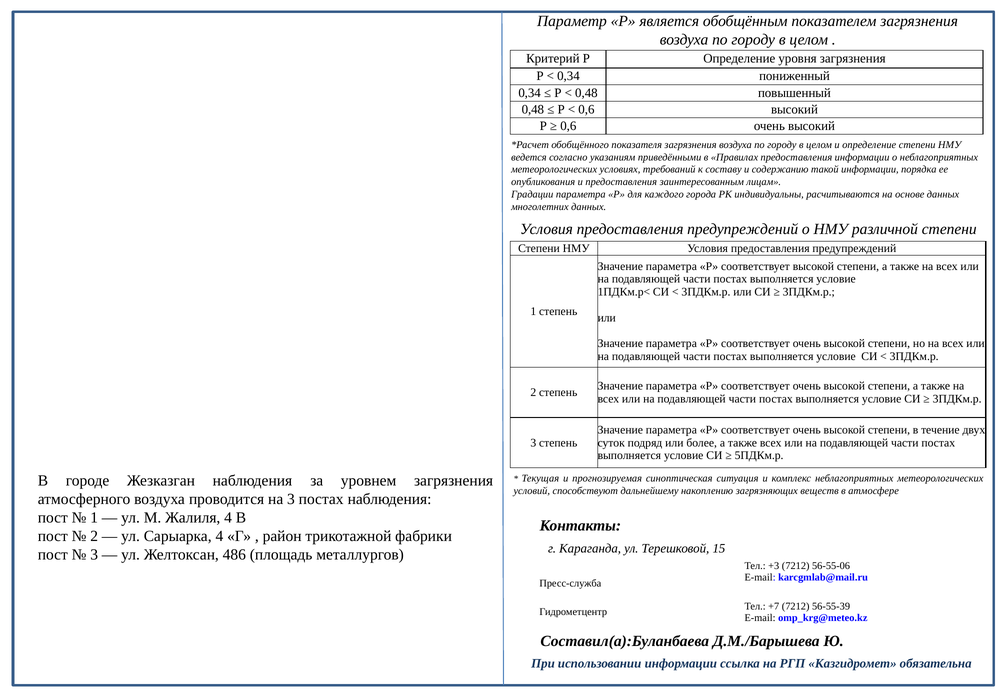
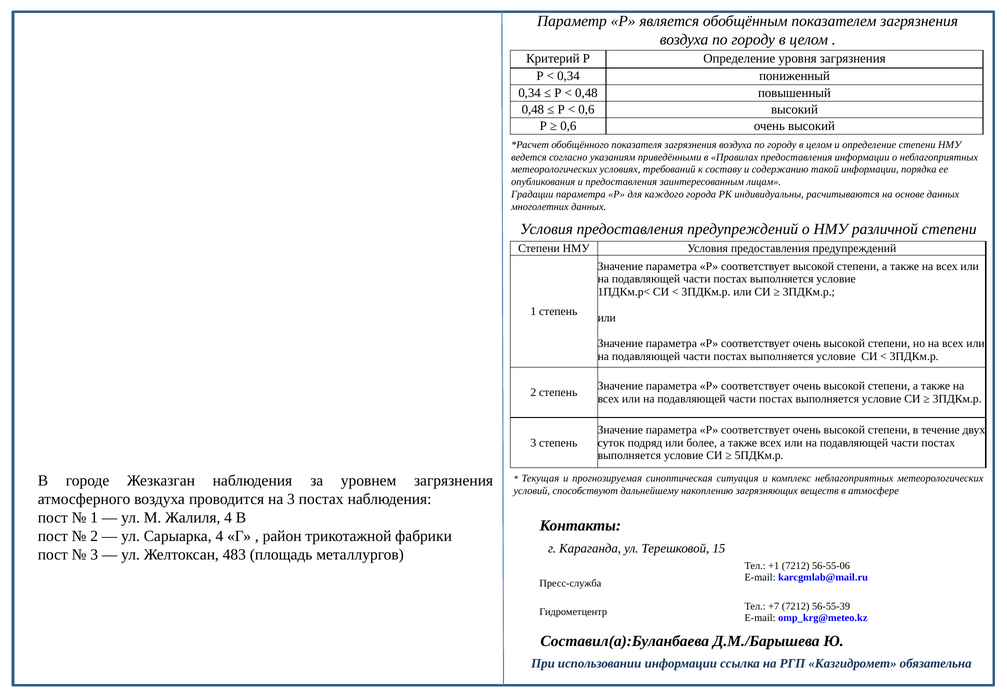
486: 486 -> 483
+3: +3 -> +1
